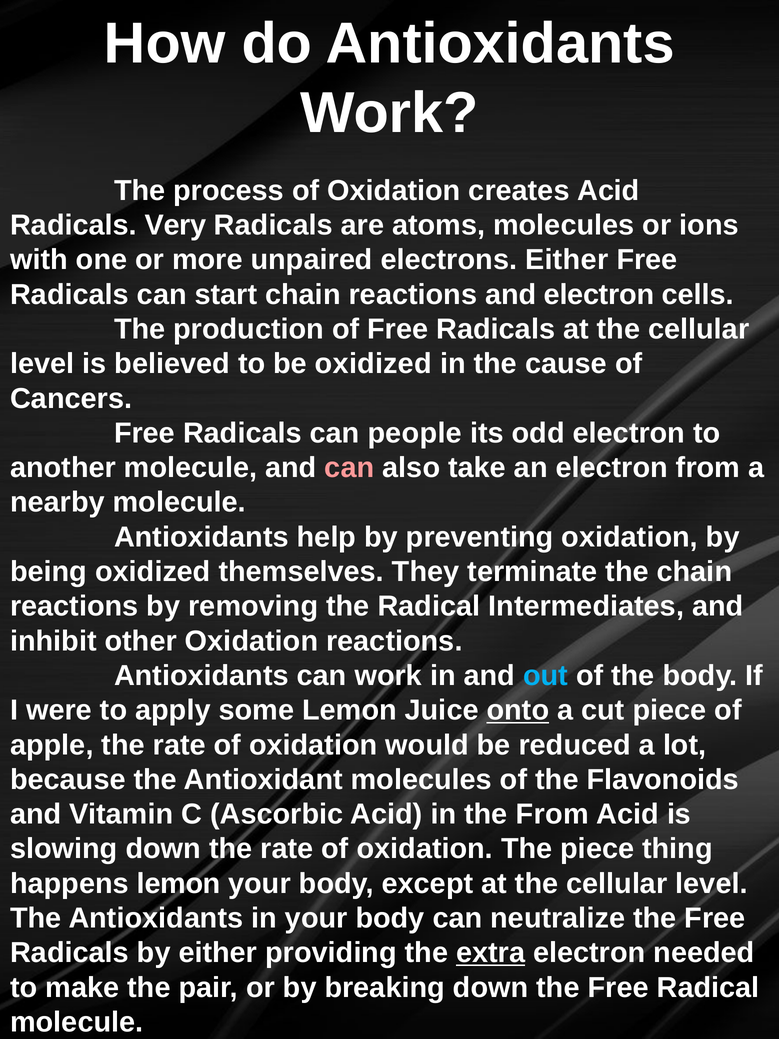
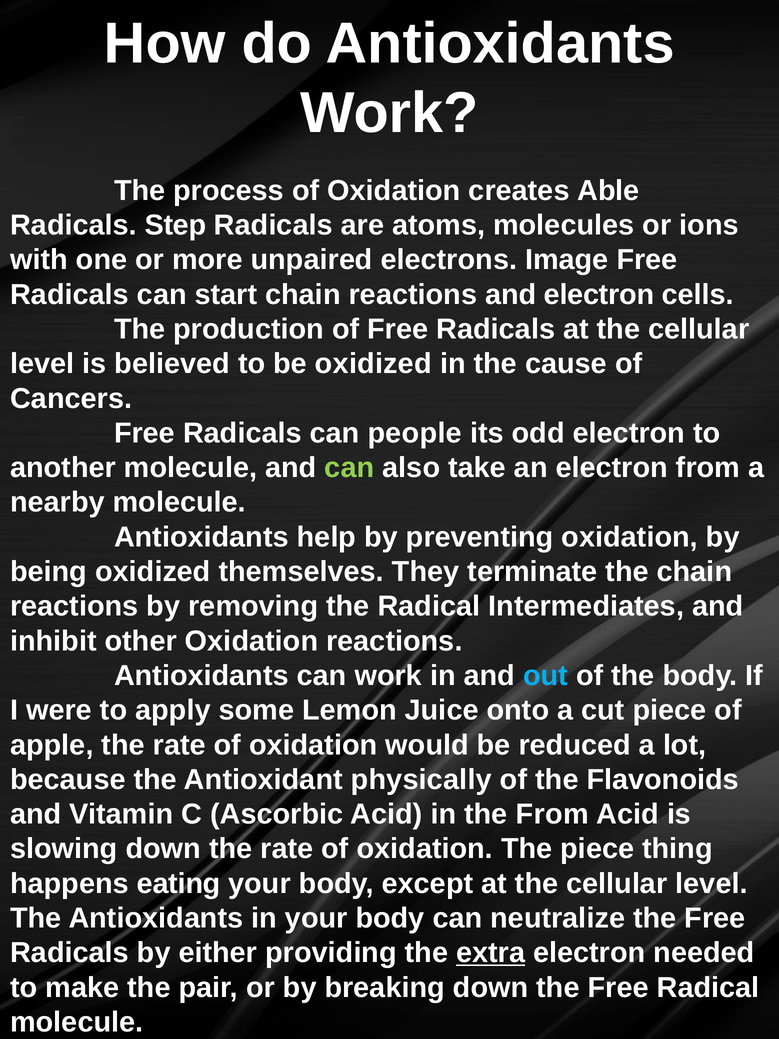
creates Acid: Acid -> Able
Very: Very -> Step
electrons Either: Either -> Image
can at (349, 468) colour: pink -> light green
onto underline: present -> none
Antioxidant molecules: molecules -> physically
happens lemon: lemon -> eating
